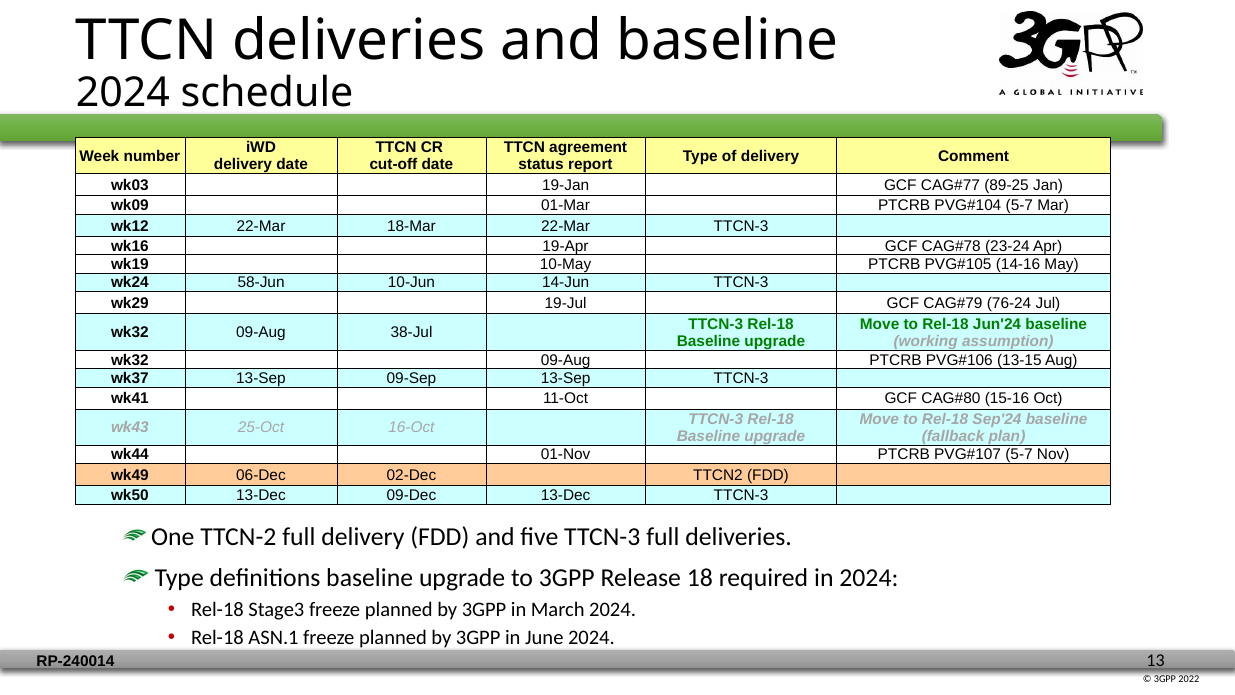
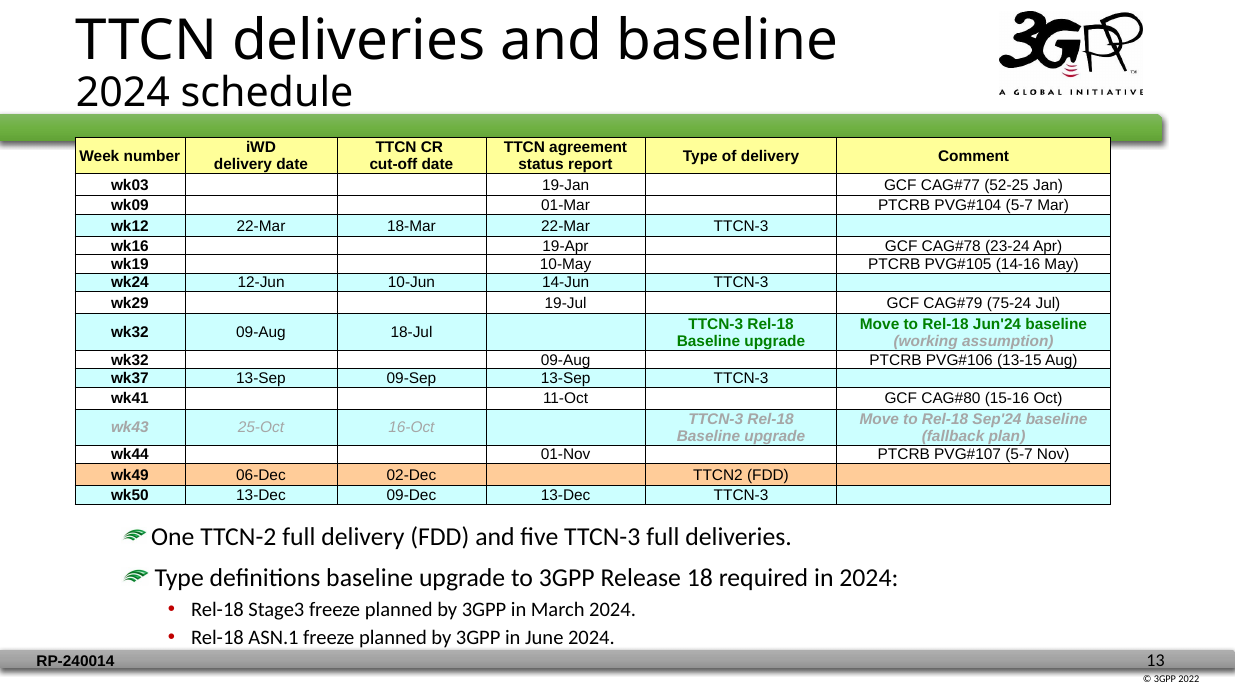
89-25: 89-25 -> 52-25
58-Jun: 58-Jun -> 12-Jun
76-24: 76-24 -> 75-24
38-Jul: 38-Jul -> 18-Jul
